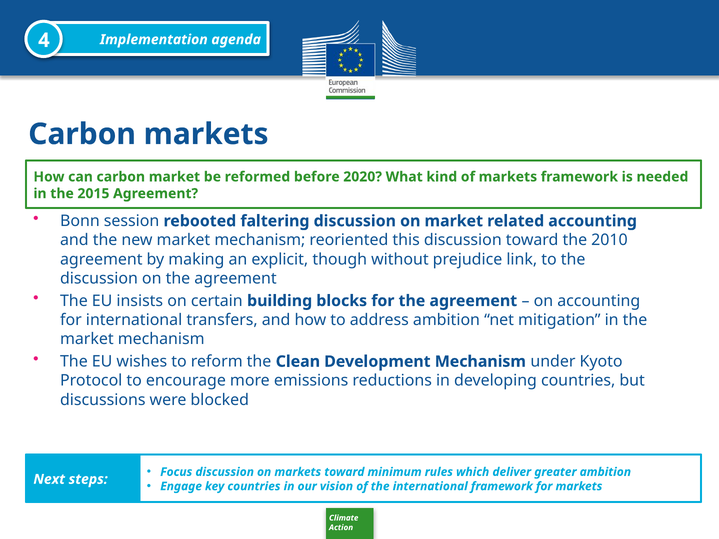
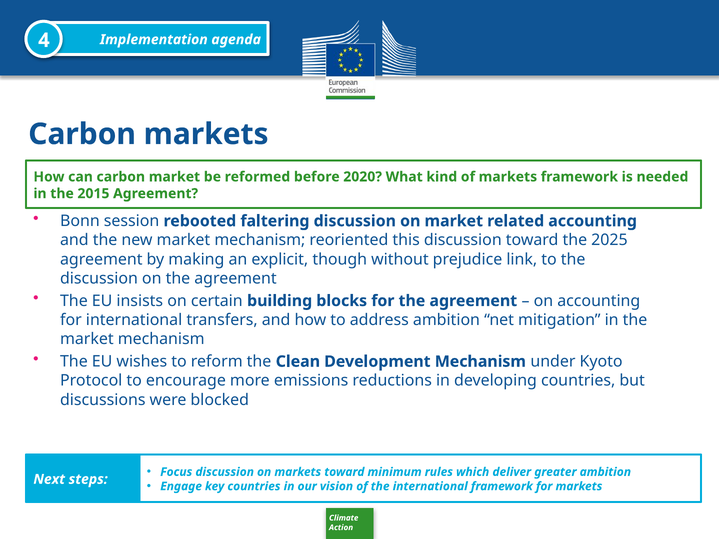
2010: 2010 -> 2025
